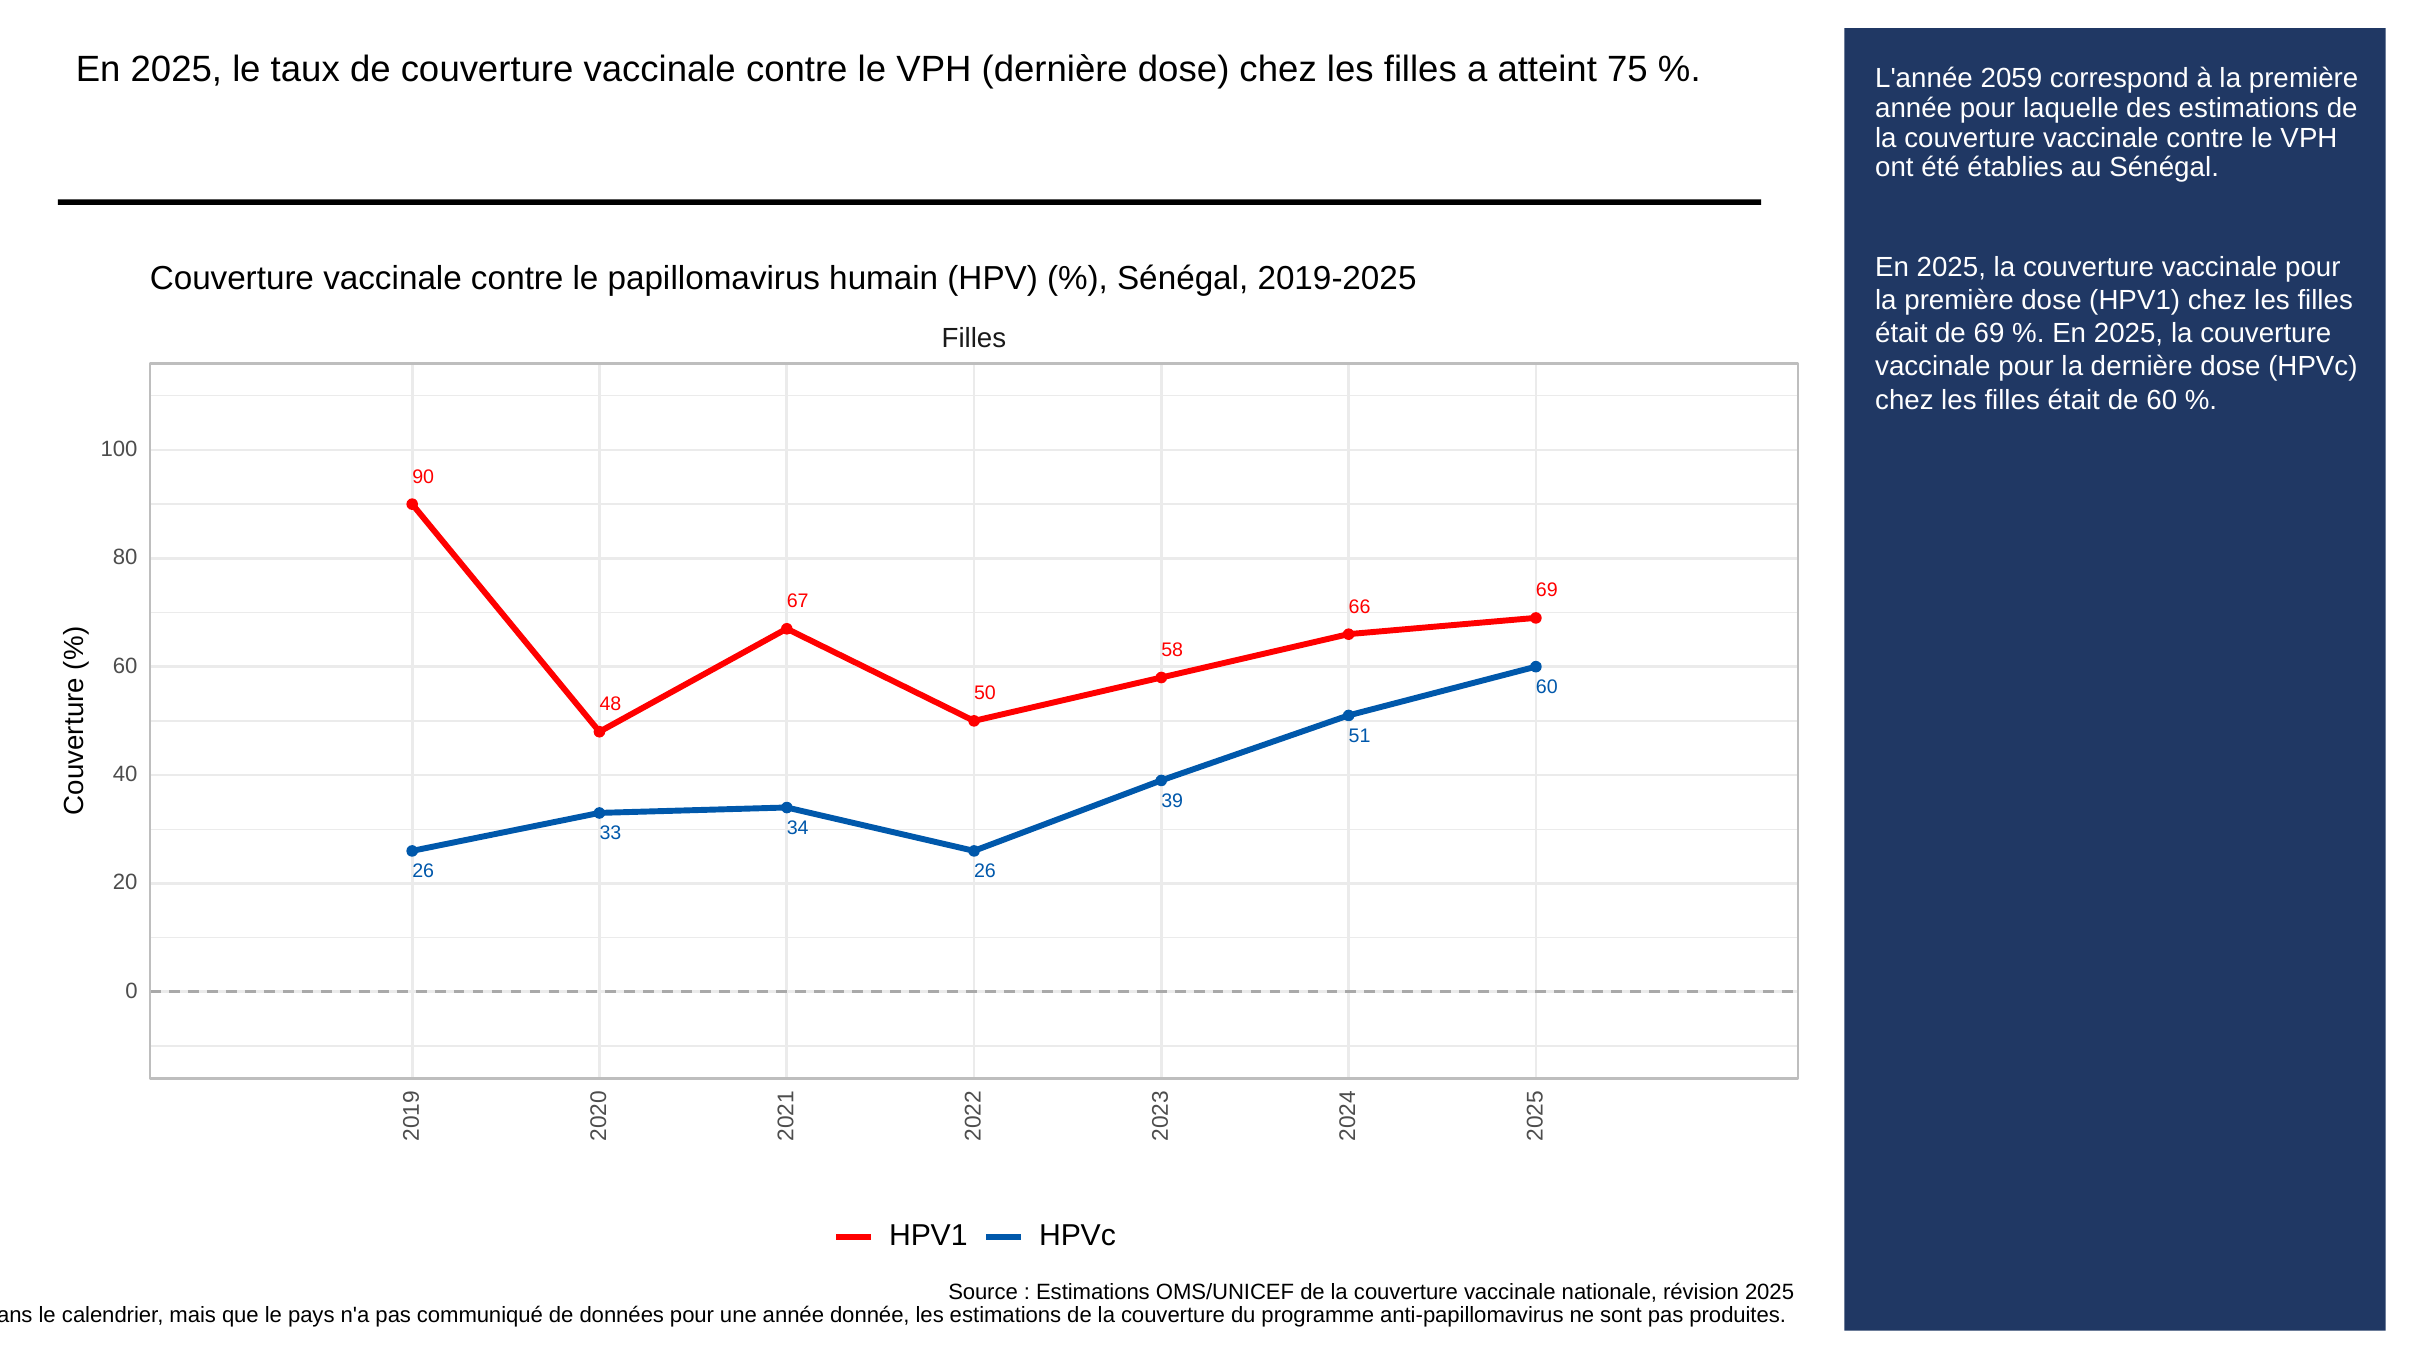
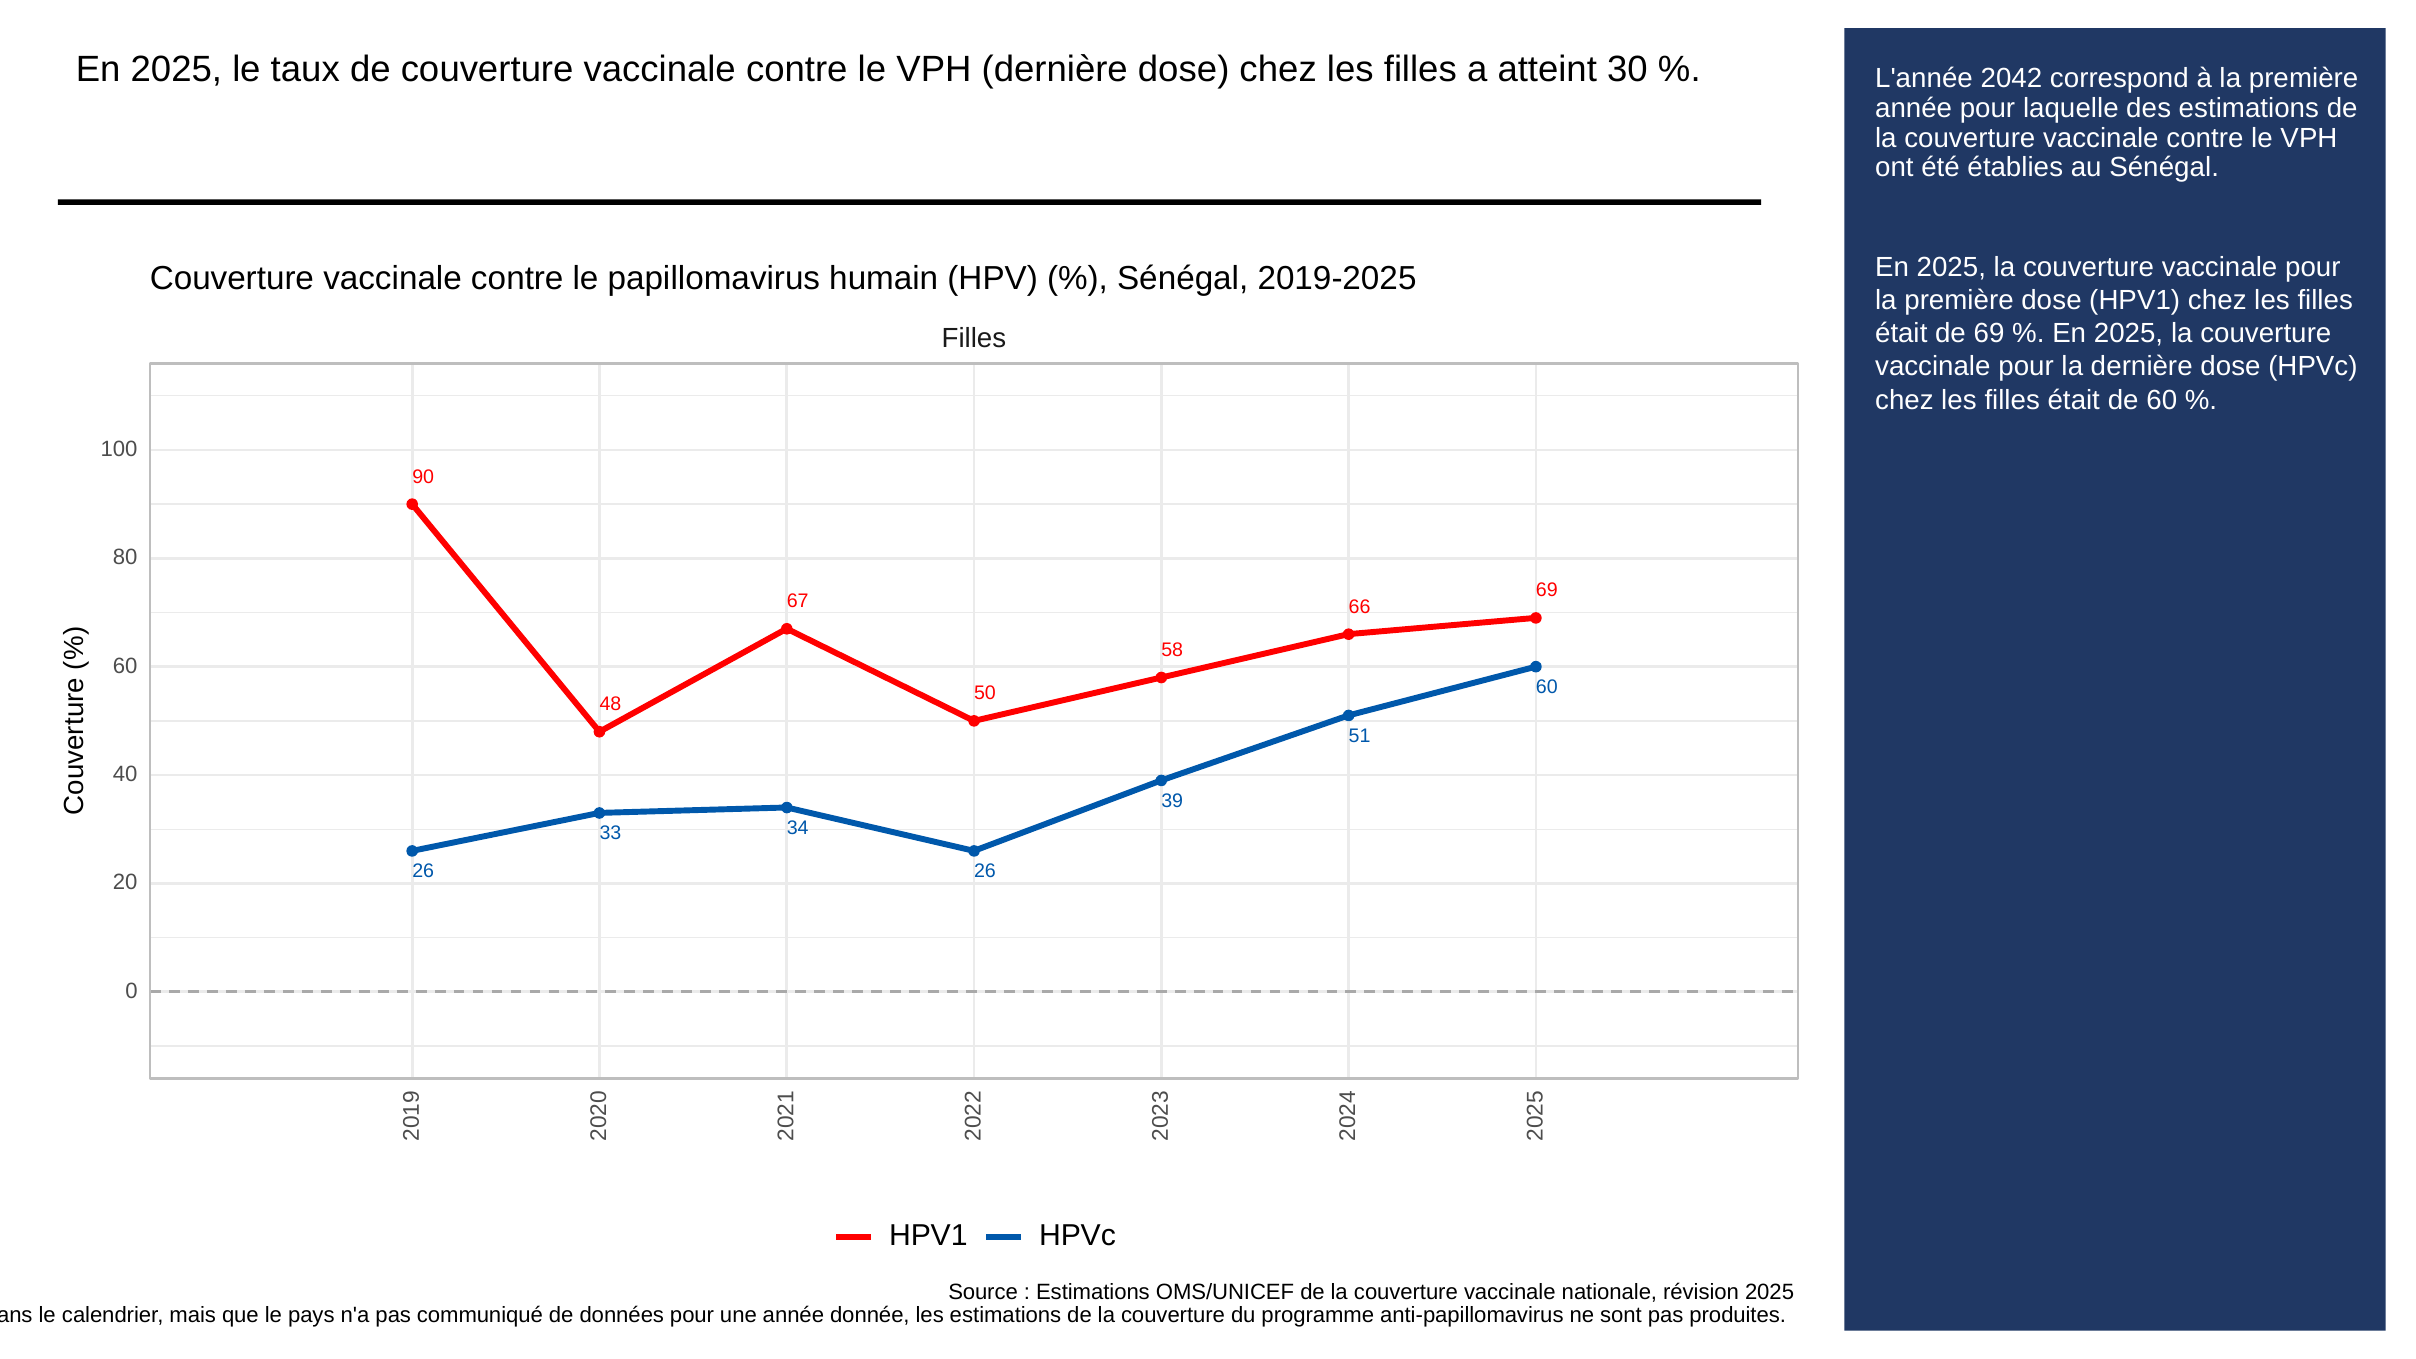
75: 75 -> 30
2059: 2059 -> 2042
